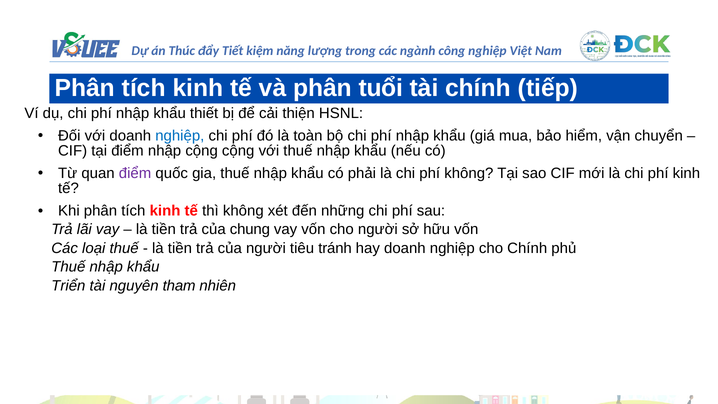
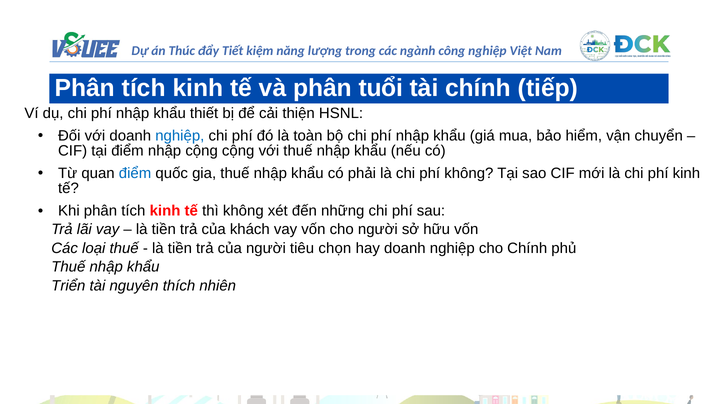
điểm at (135, 173) colour: purple -> blue
chung: chung -> khách
tránh: tránh -> chọn
tham: tham -> thích
